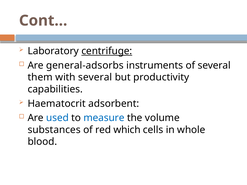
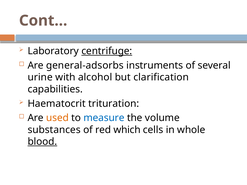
them: them -> urine
with several: several -> alcohol
productivity: productivity -> clarification
adsorbent: adsorbent -> trituration
used colour: blue -> orange
blood underline: none -> present
